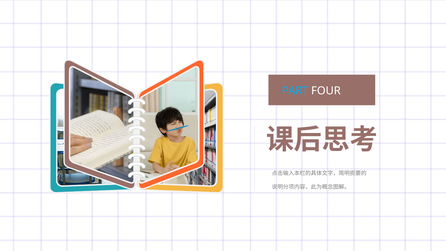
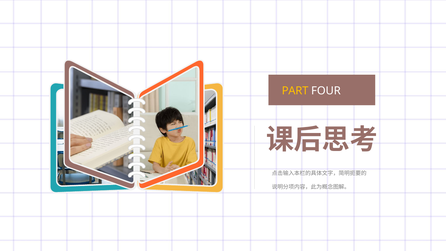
PART colour: light blue -> yellow
